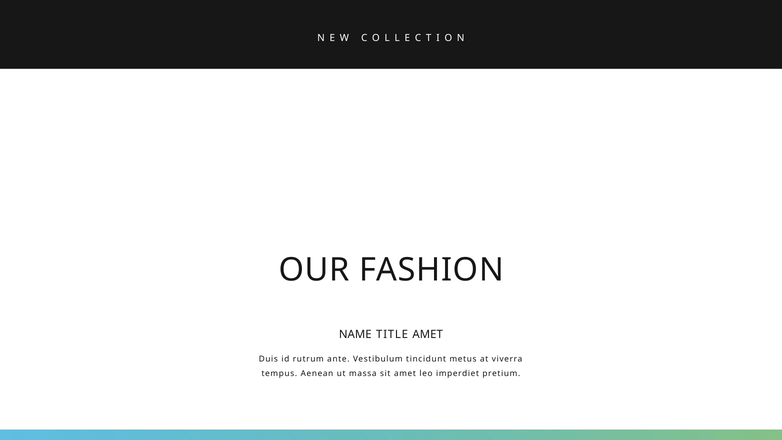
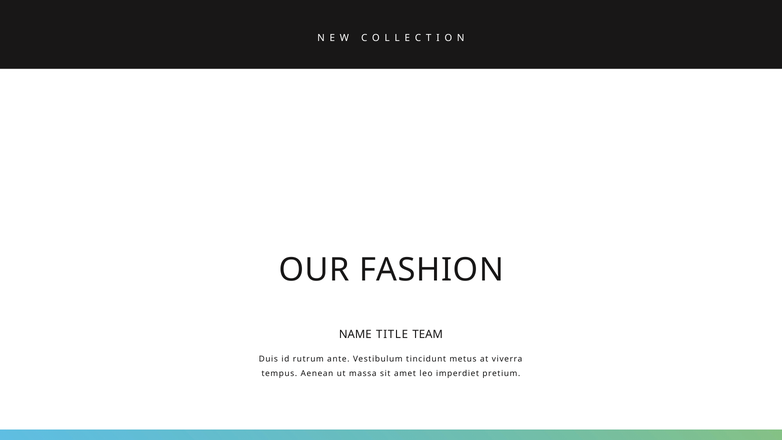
TITLE AMET: AMET -> TEAM
